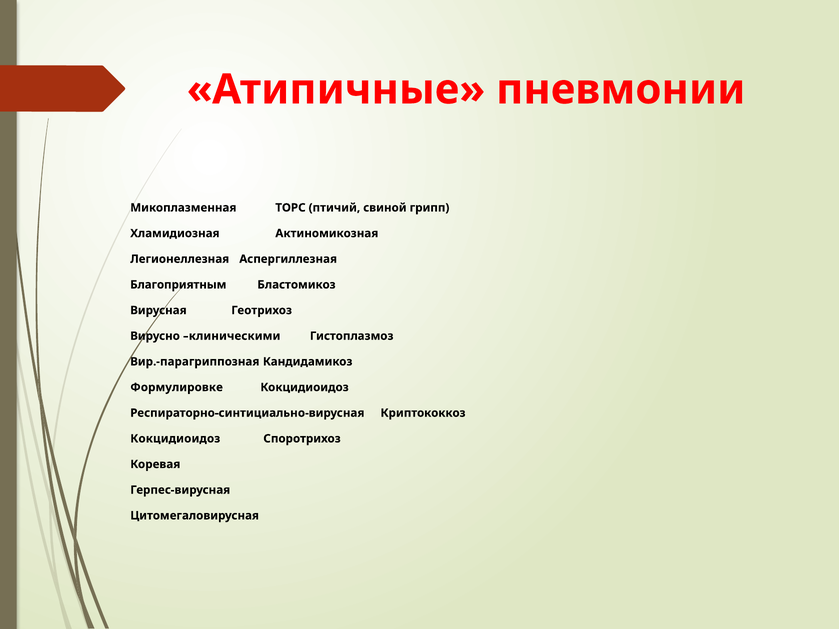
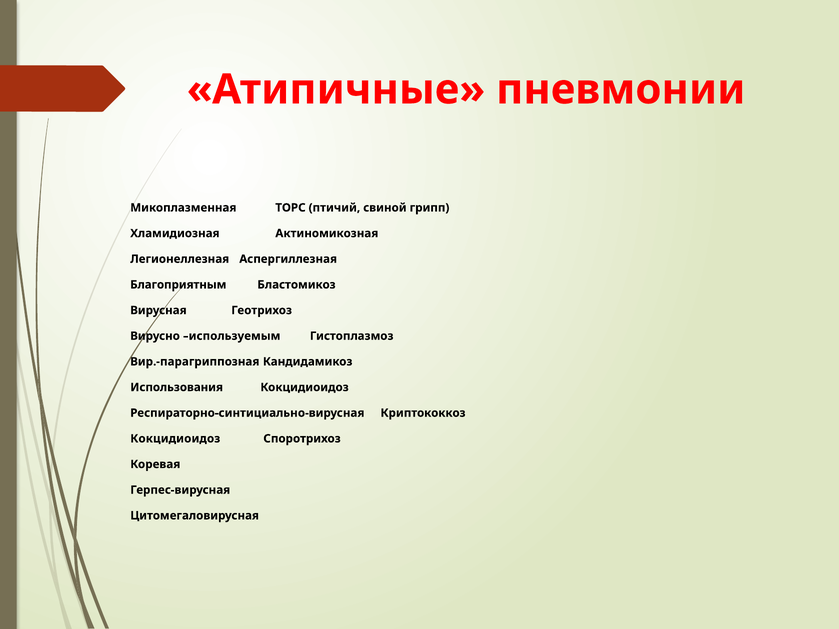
клиническими: клиническими -> используемым
Формулировке: Формулировке -> Использования
